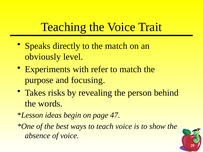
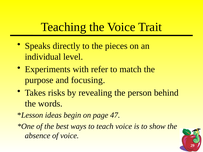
the match: match -> pieces
obviously: obviously -> individual
